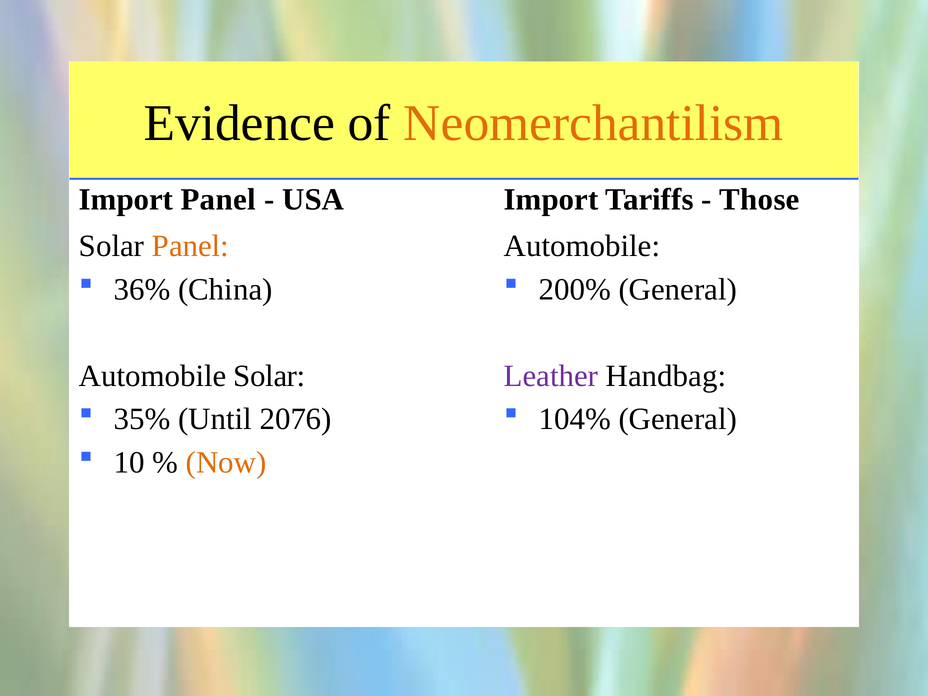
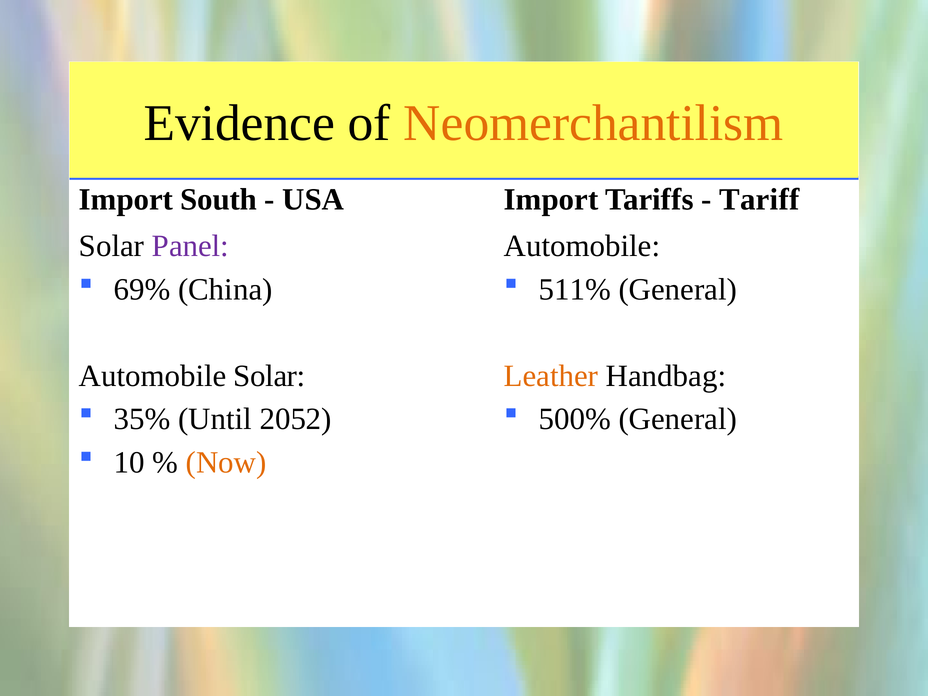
Import Panel: Panel -> South
Those: Those -> Tariff
Panel at (190, 246) colour: orange -> purple
36%: 36% -> 69%
200%: 200% -> 511%
Leather colour: purple -> orange
2076: 2076 -> 2052
104%: 104% -> 500%
